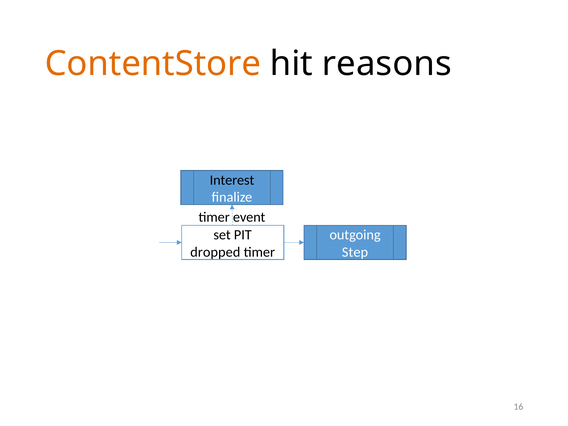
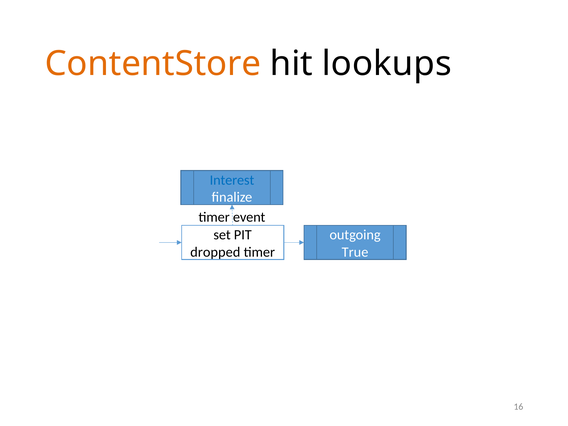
reasons: reasons -> lookups
Interest colour: black -> blue
Step: Step -> True
